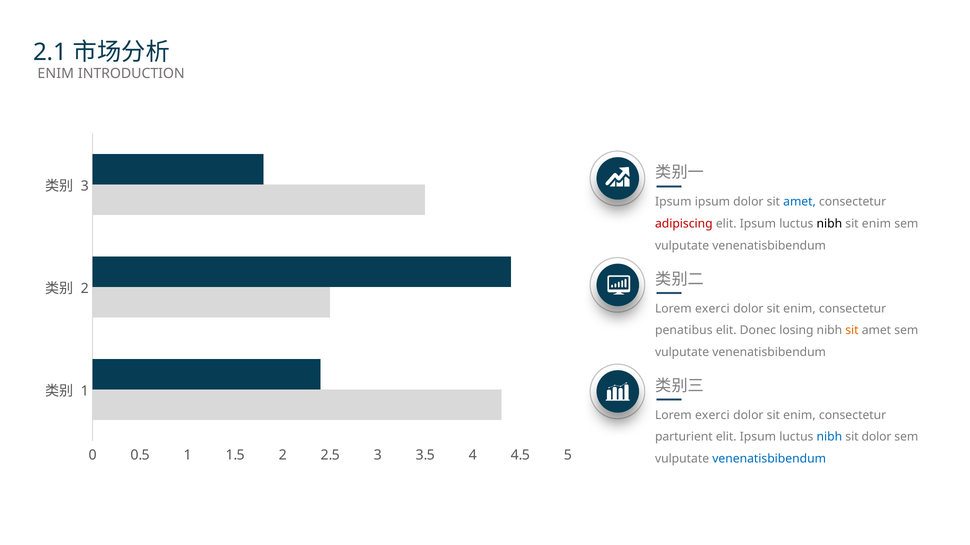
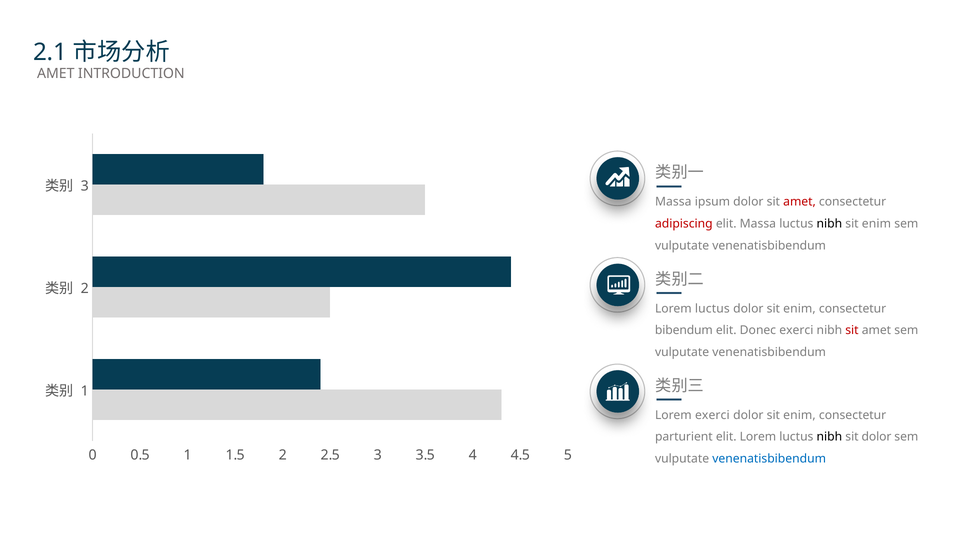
ENIM at (56, 74): ENIM -> AMET
Ipsum at (673, 202): Ipsum -> Massa
amet at (800, 202) colour: blue -> red
Ipsum at (758, 224): Ipsum -> Massa
exerci at (712, 309): exerci -> luctus
penatibus: penatibus -> bibendum
Donec losing: losing -> exerci
sit at (852, 331) colour: orange -> red
Ipsum at (758, 437): Ipsum -> Lorem
nibh at (829, 437) colour: blue -> black
